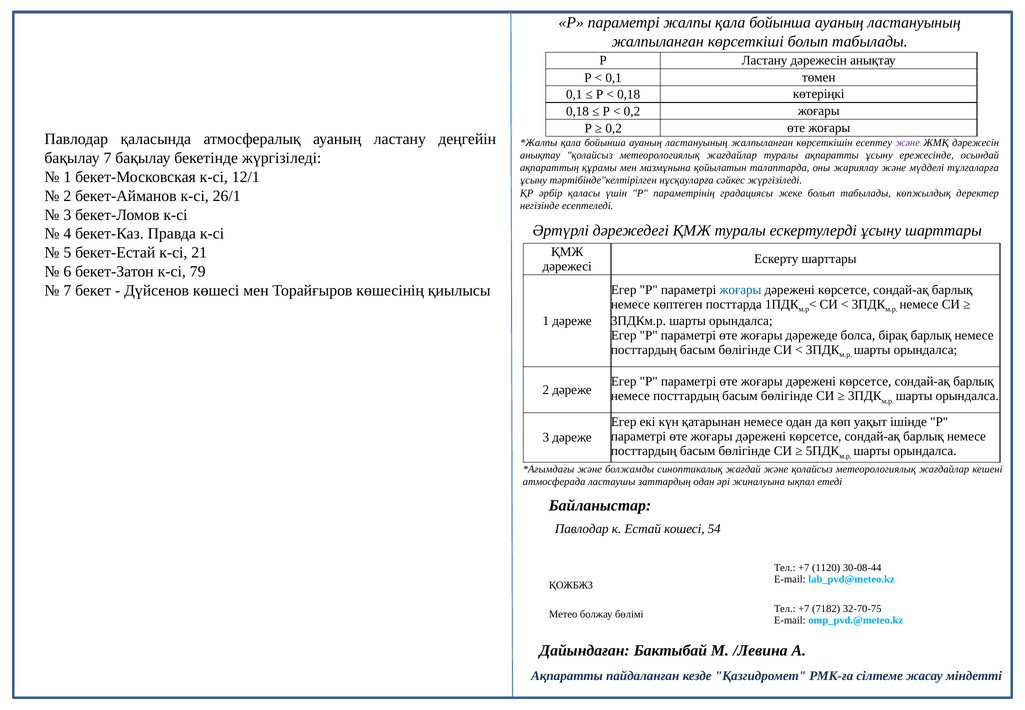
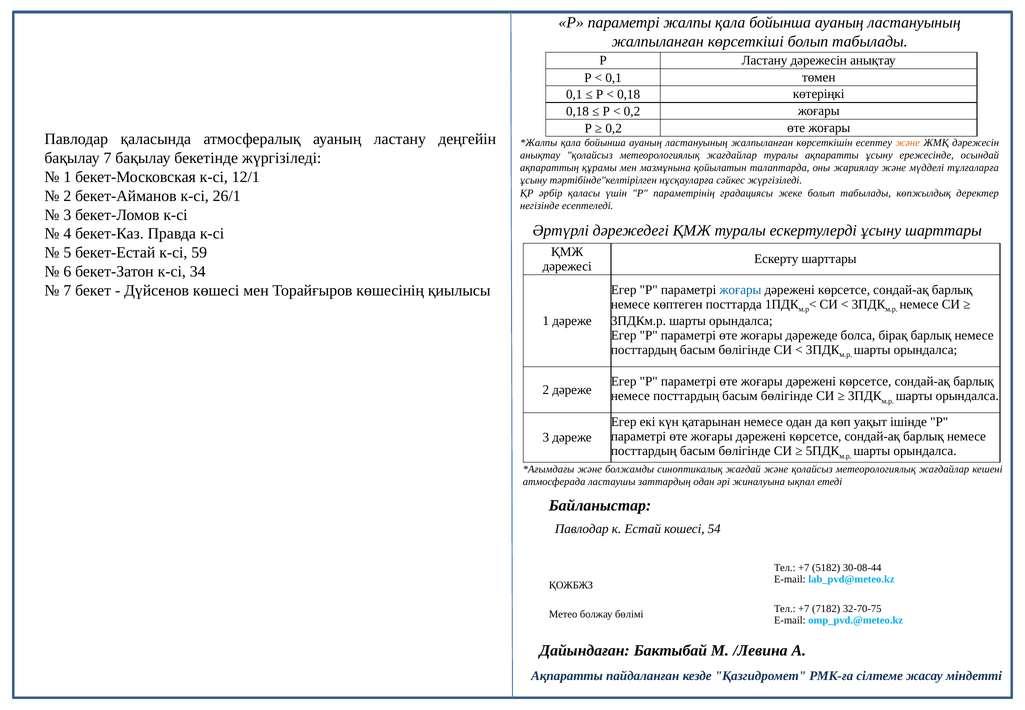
және at (908, 143) colour: purple -> orange
21: 21 -> 59
79: 79 -> 34
1120: 1120 -> 5182
